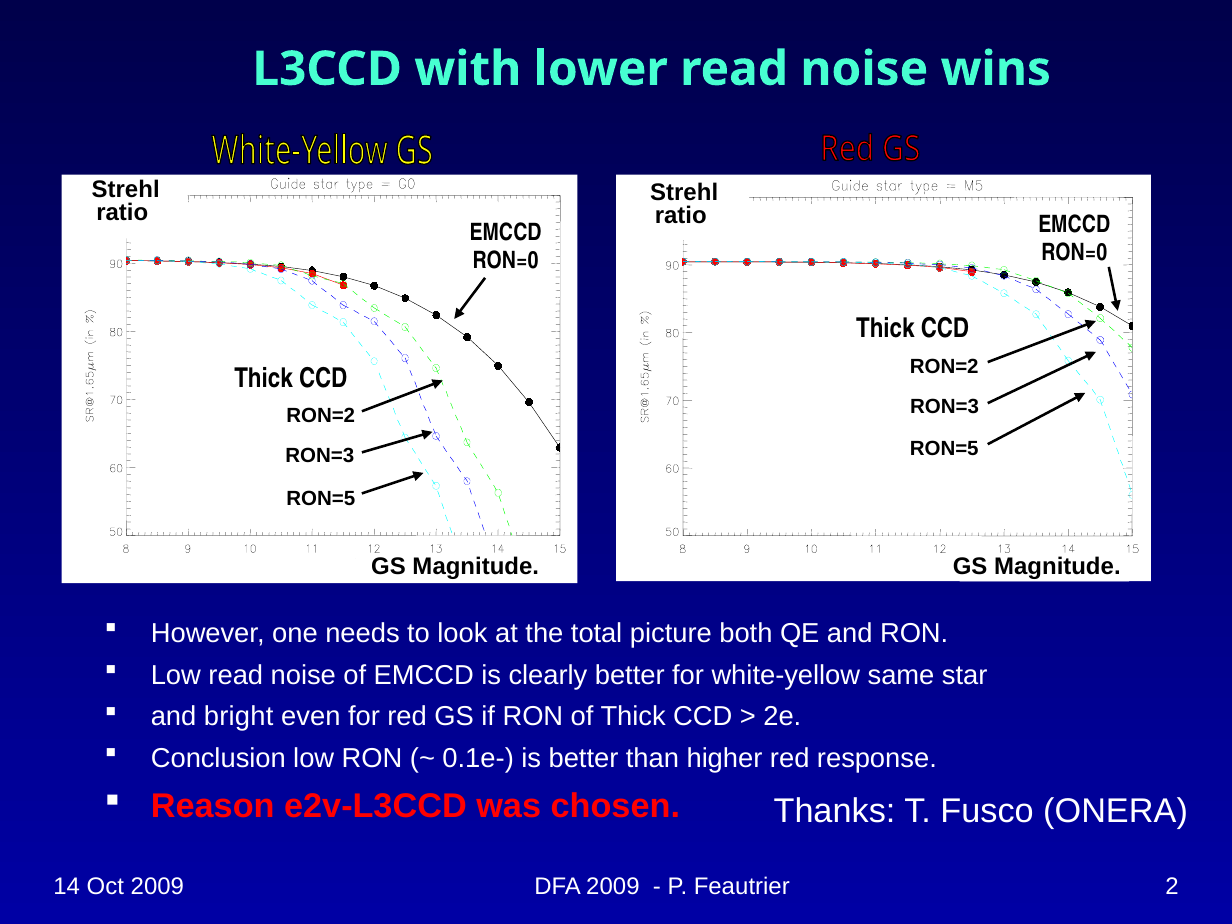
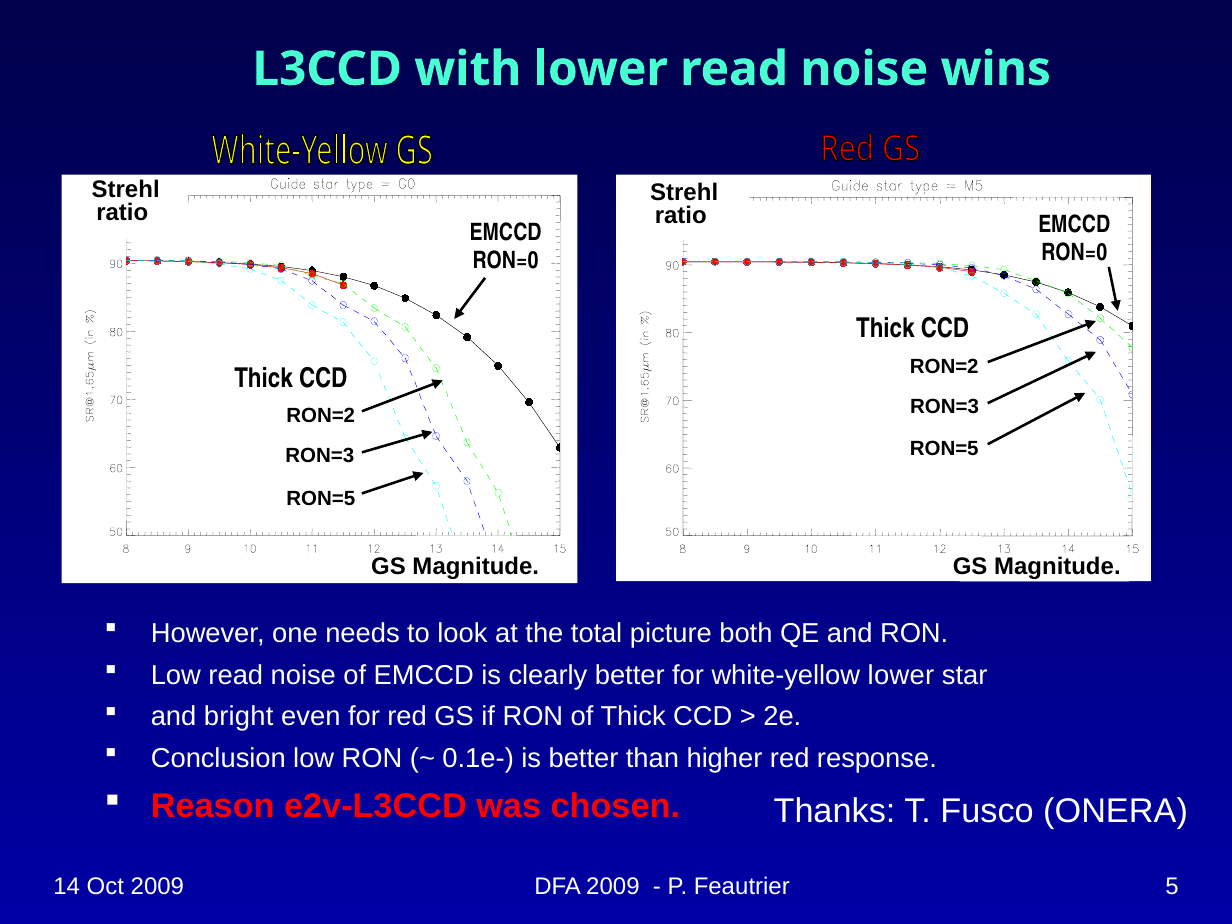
white-yellow same: same -> lower
2: 2 -> 5
